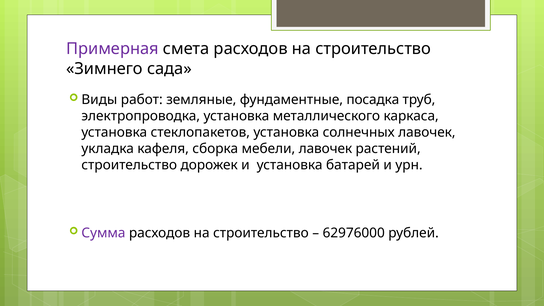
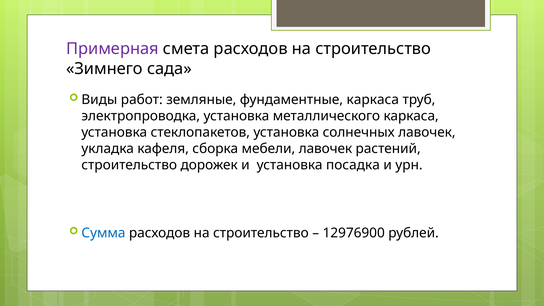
фундаментные посадка: посадка -> каркаса
батарей: батарей -> посадка
Сумма colour: purple -> blue
62976000: 62976000 -> 12976900
